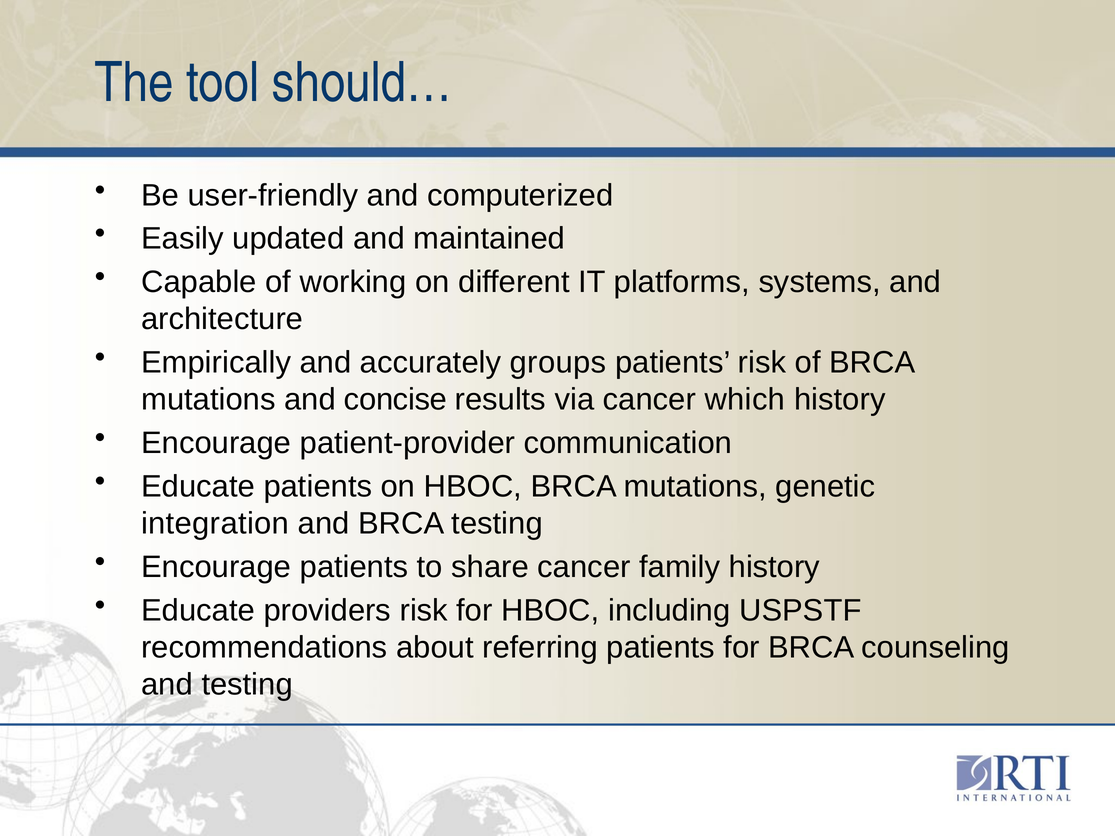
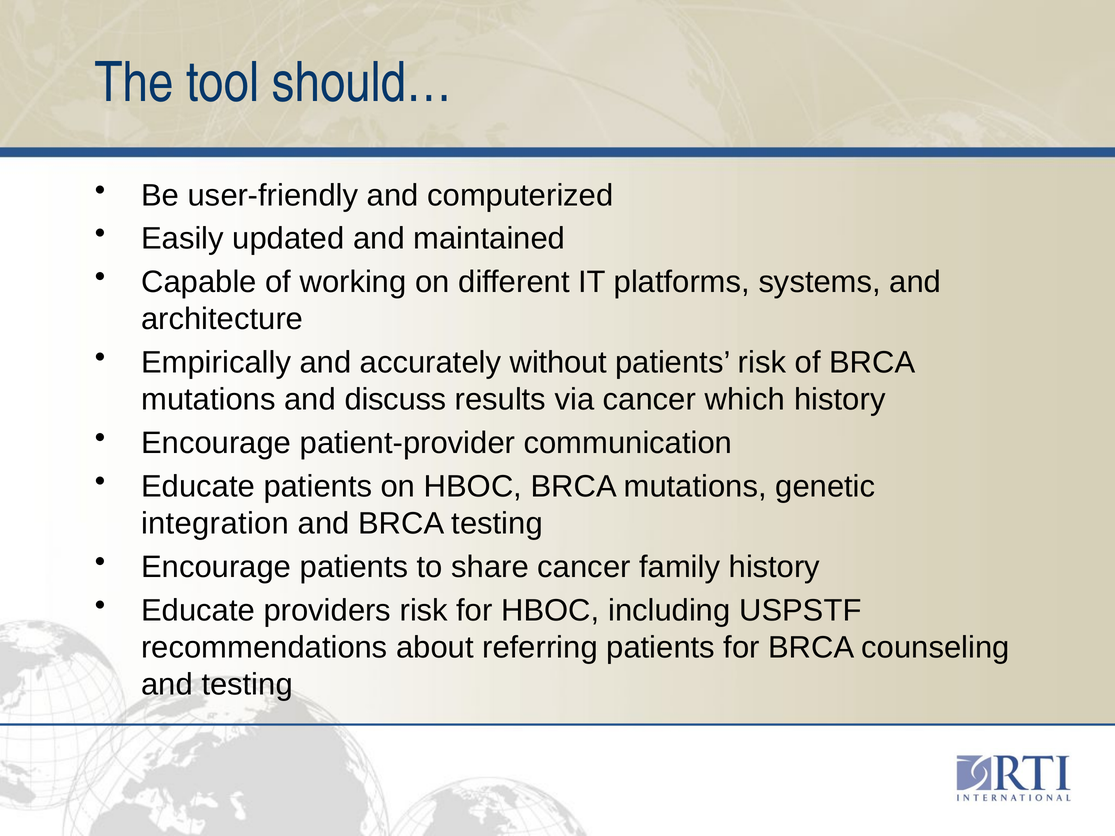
groups: groups -> without
concise: concise -> discuss
